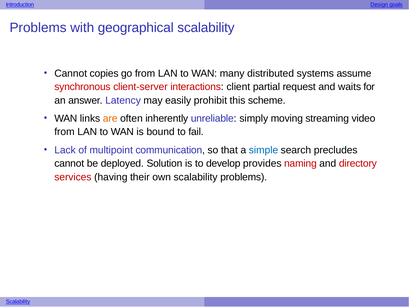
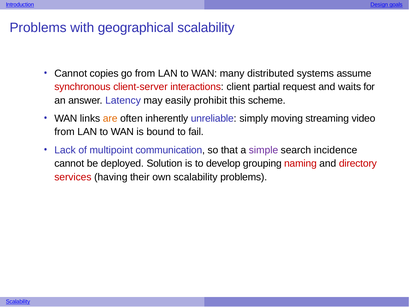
simple colour: blue -> purple
precludes: precludes -> incidence
provides: provides -> grouping
